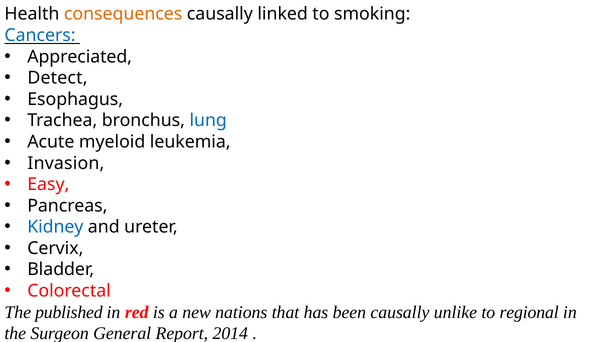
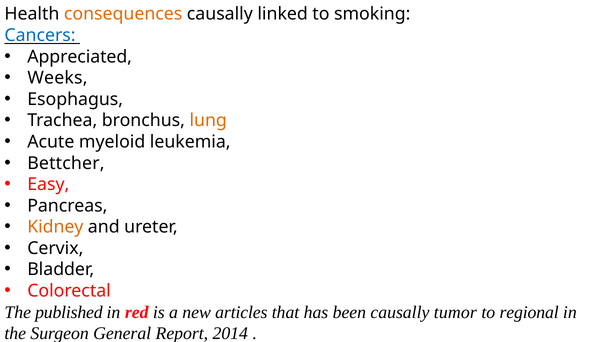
Detect: Detect -> Weeks
lung colour: blue -> orange
Invasion: Invasion -> Bettcher
Kidney colour: blue -> orange
nations: nations -> articles
unlike: unlike -> tumor
